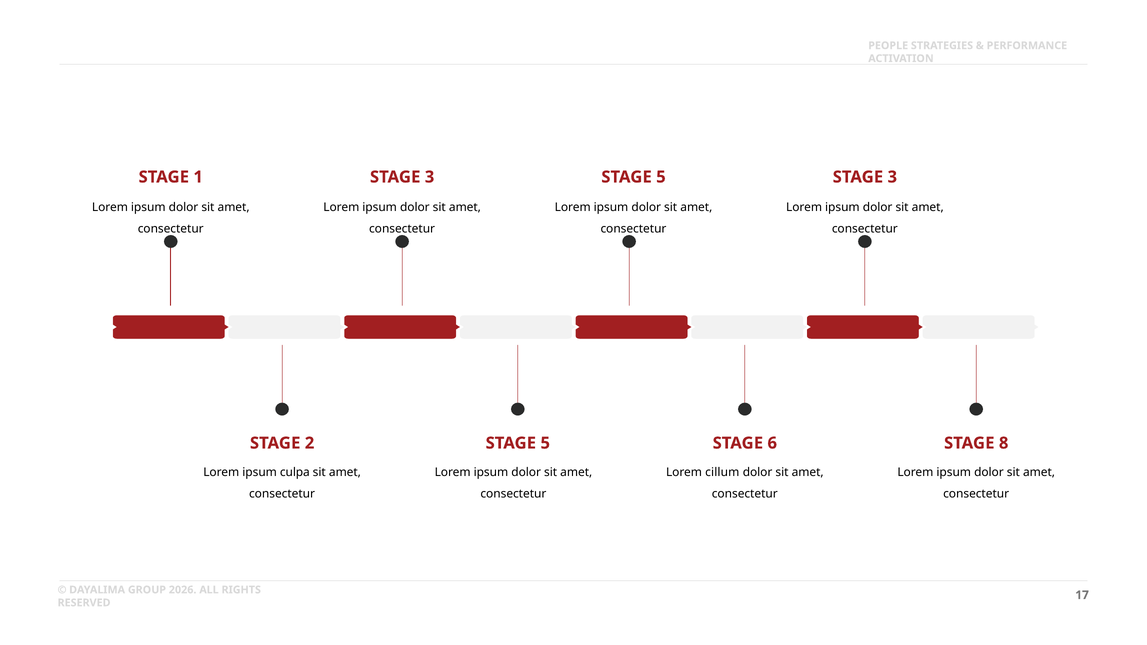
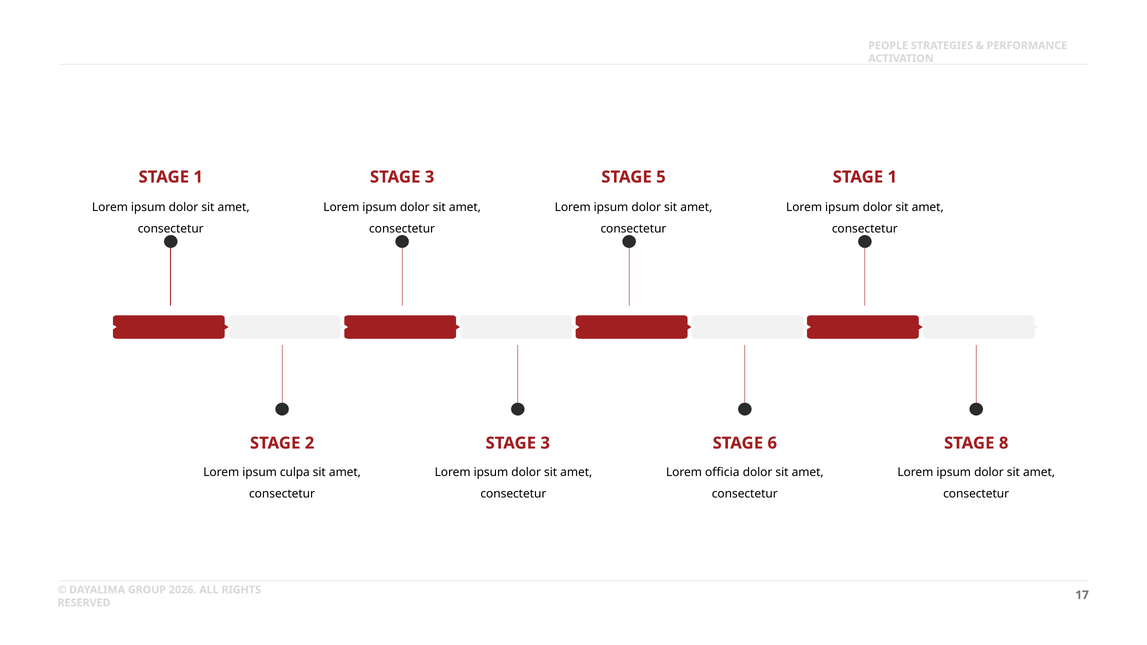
3 at (892, 177): 3 -> 1
5 at (545, 443): 5 -> 3
cillum: cillum -> officia
